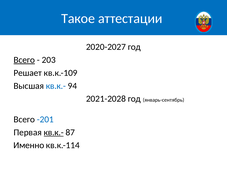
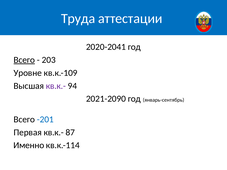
Такое: Такое -> Труда
2020-2027: 2020-2027 -> 2020-2041
Решает: Решает -> Уровне
кв.к.- at (56, 86) colour: blue -> purple
2021-2028: 2021-2028 -> 2021-2090
кв.к.- at (54, 133) underline: present -> none
